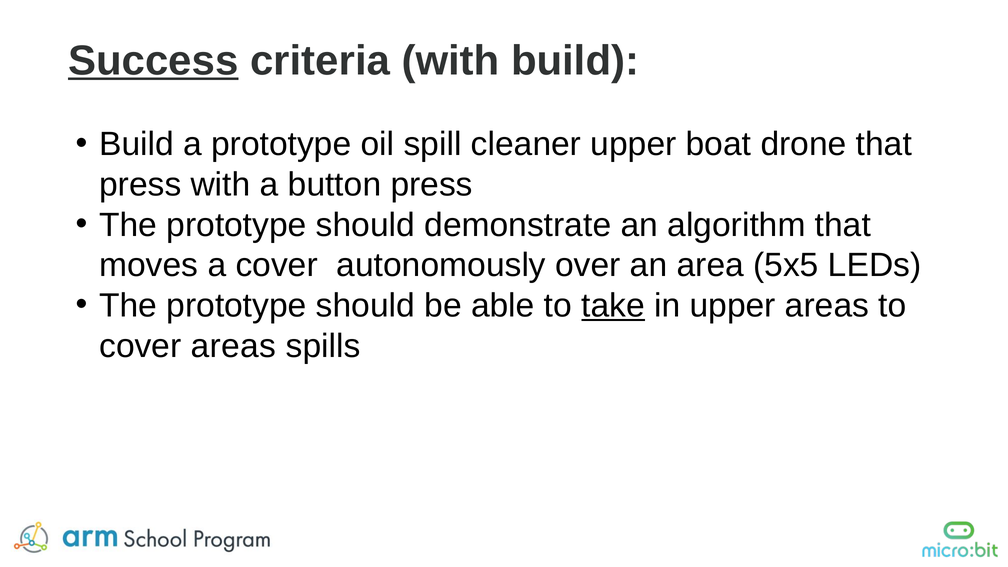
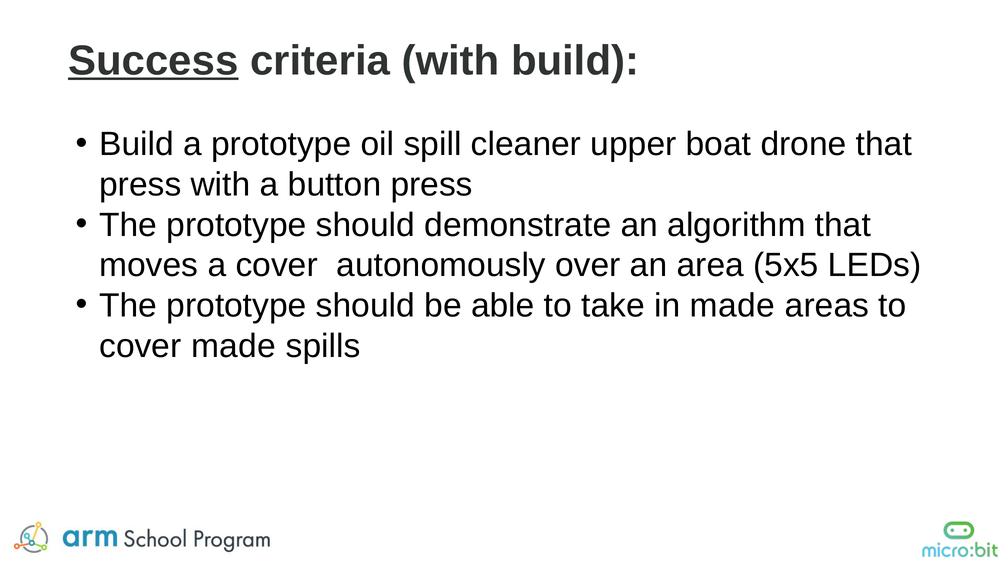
take underline: present -> none
in upper: upper -> made
cover areas: areas -> made
